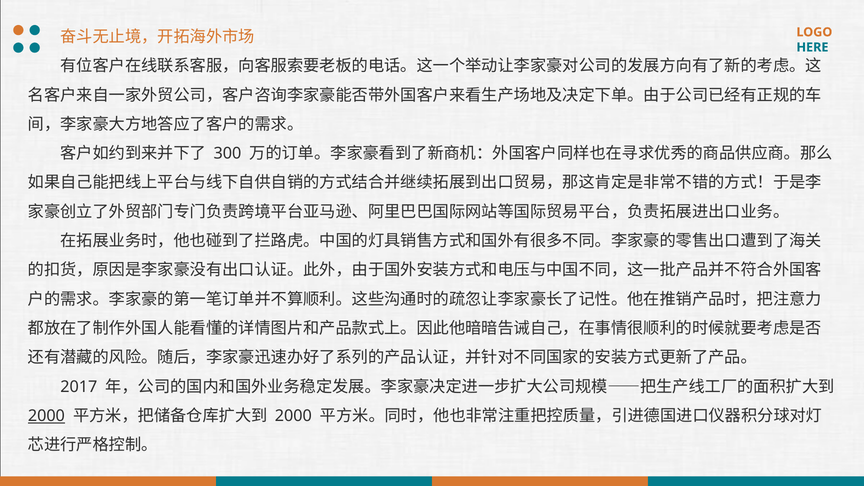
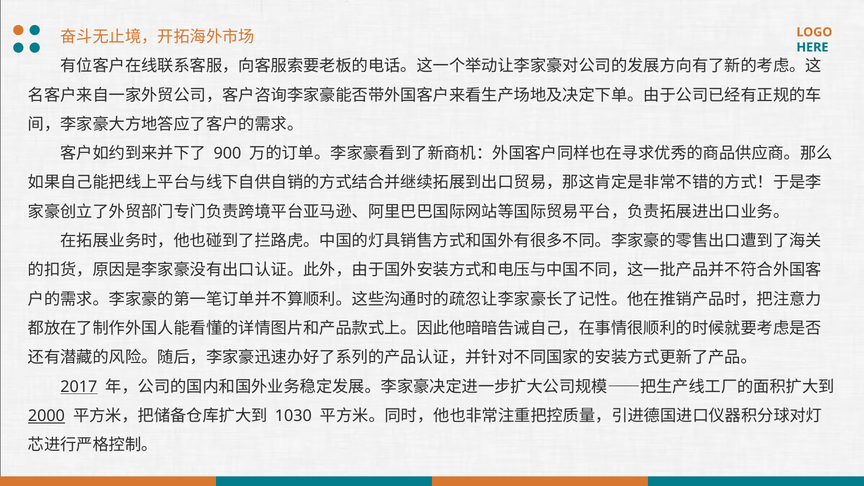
300: 300 -> 900
2017 underline: none -> present
2000 at (293, 416): 2000 -> 1030
